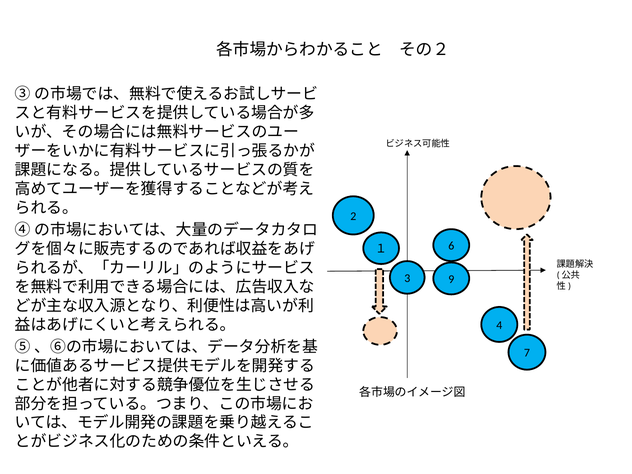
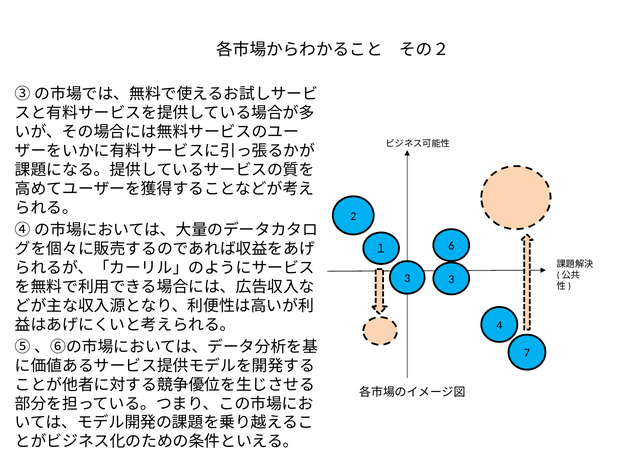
3 9: 9 -> 3
